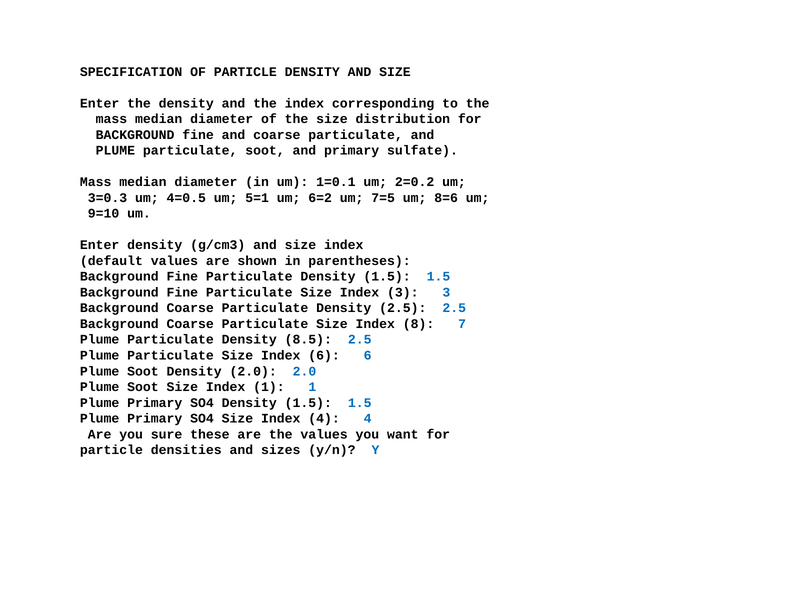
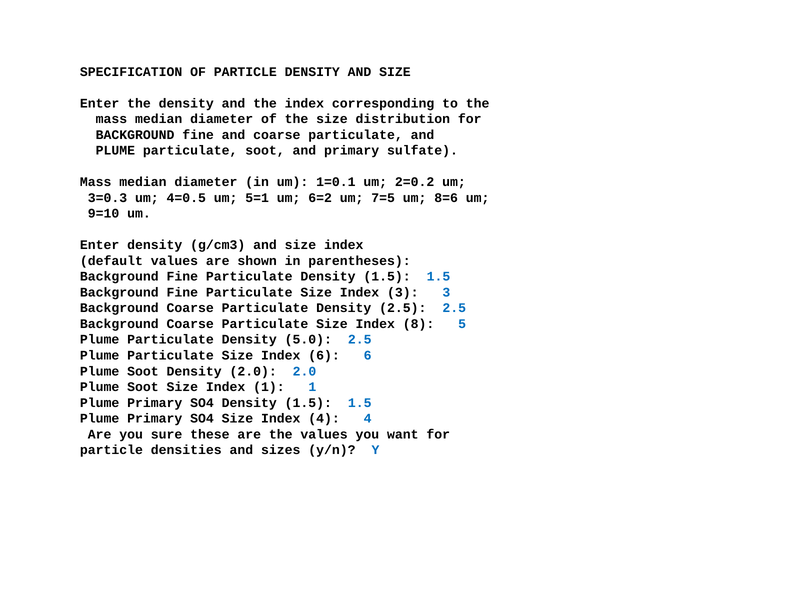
7: 7 -> 5
8.5: 8.5 -> 5.0
